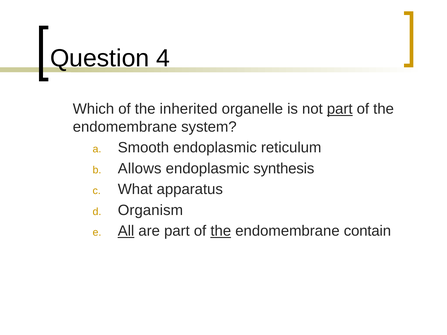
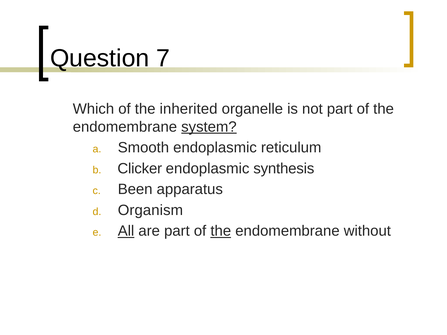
4: 4 -> 7
part at (340, 109) underline: present -> none
system underline: none -> present
Allows: Allows -> Clicker
What: What -> Been
contain: contain -> without
